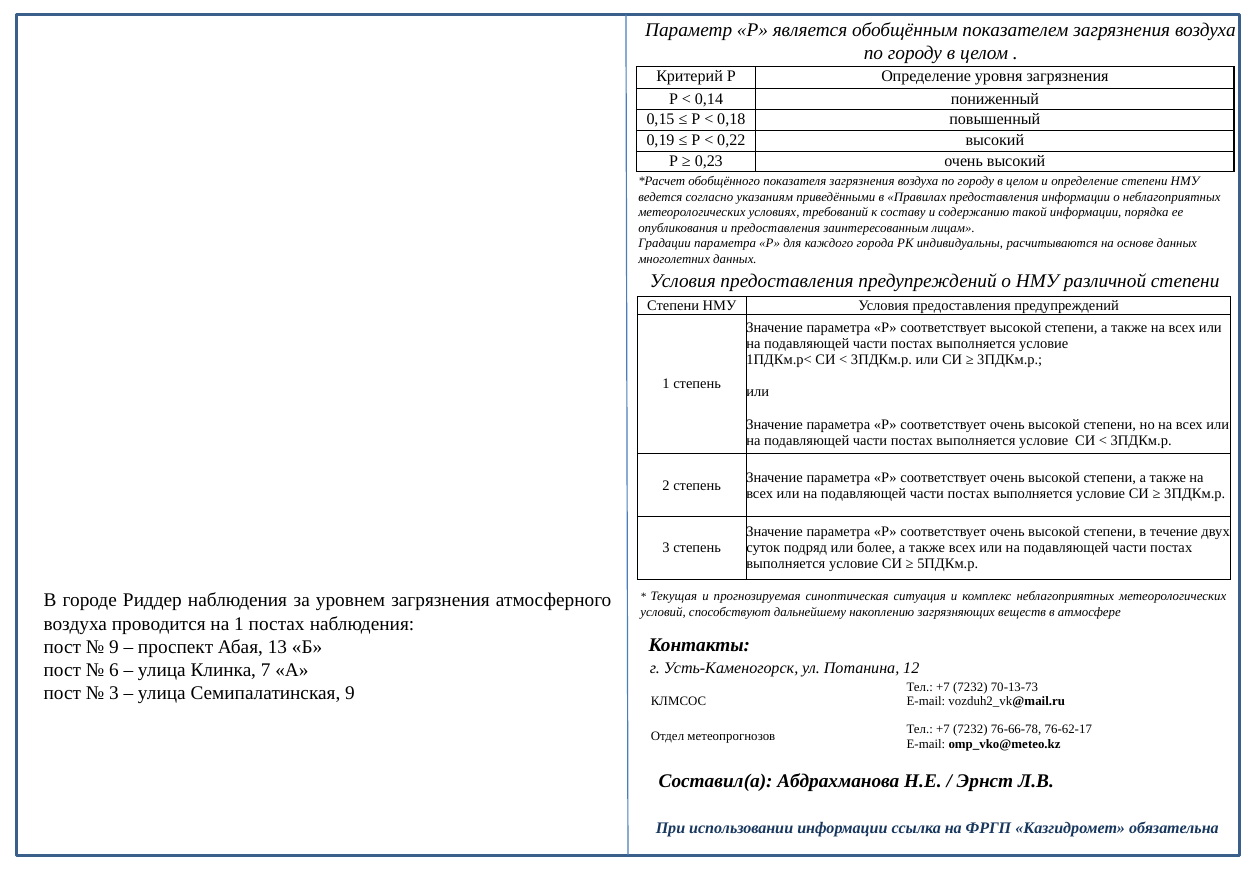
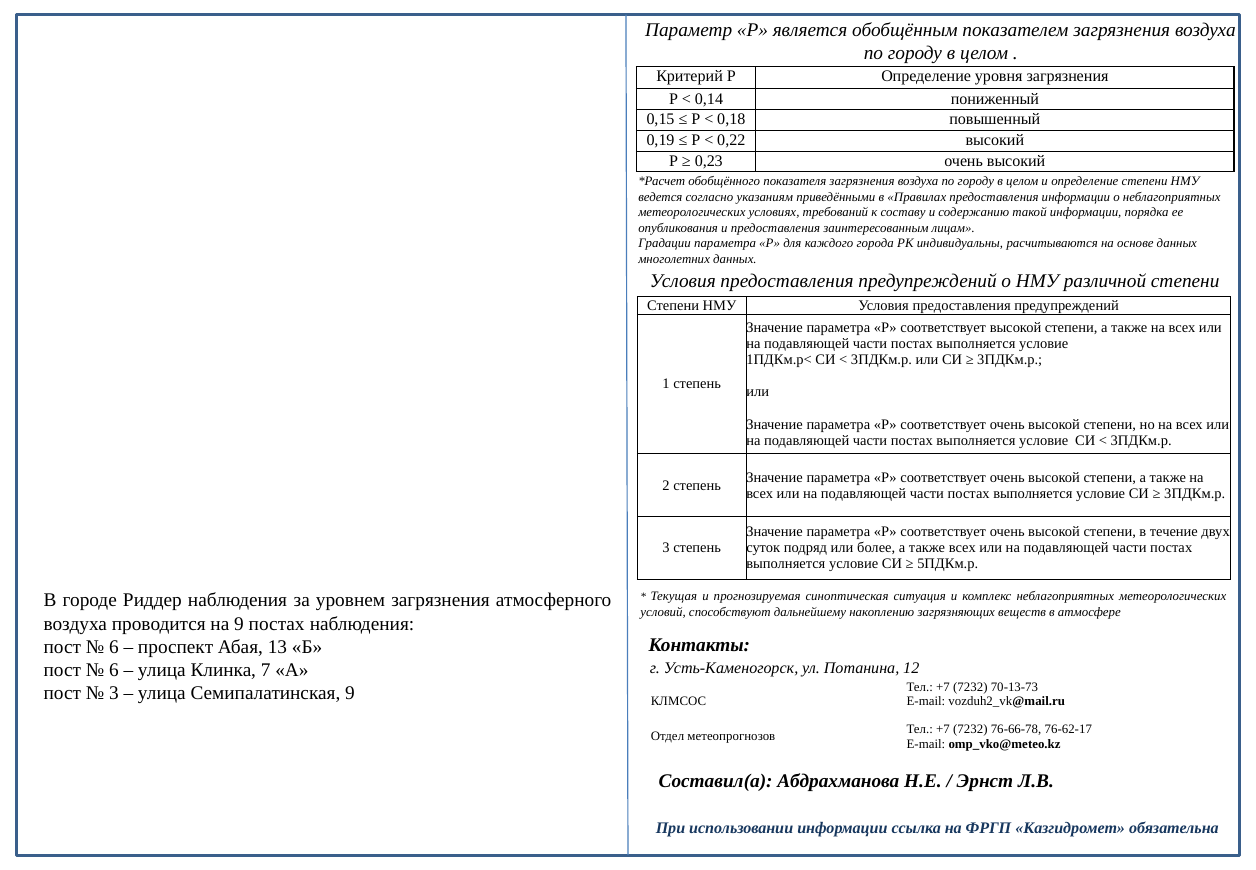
на 1: 1 -> 9
9 at (114, 647): 9 -> 6
